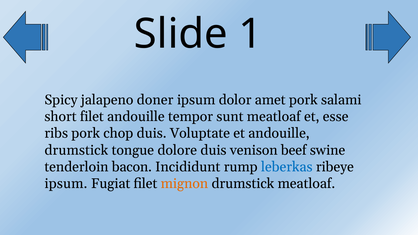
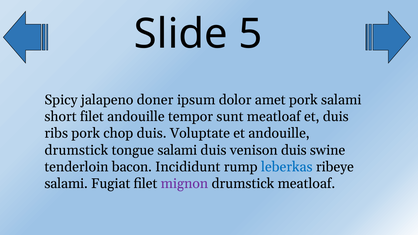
1: 1 -> 5
et esse: esse -> duis
tongue dolore: dolore -> salami
venison beef: beef -> duis
ipsum at (66, 184): ipsum -> salami
mignon colour: orange -> purple
